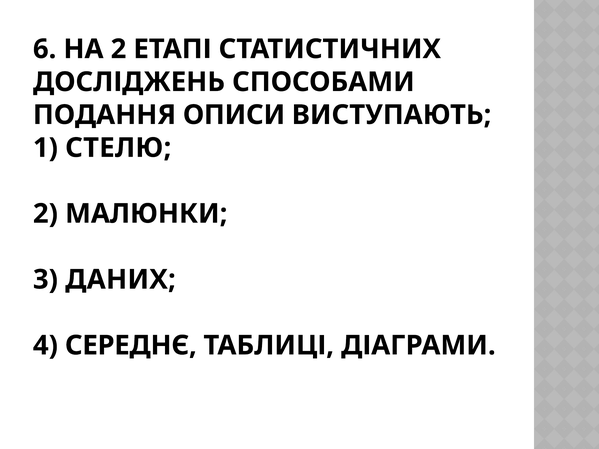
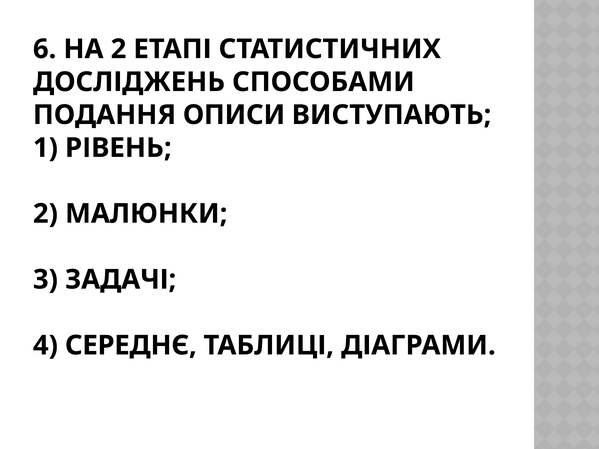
СТЕЛЮ: СТЕЛЮ -> РІВЕНЬ
ДАНИХ: ДАНИХ -> ЗАДАЧІ
